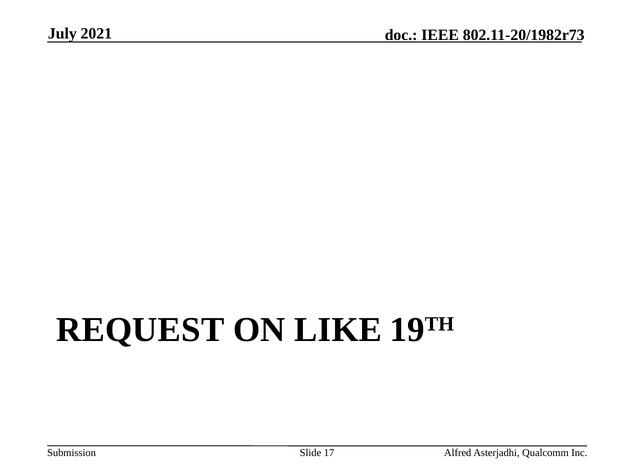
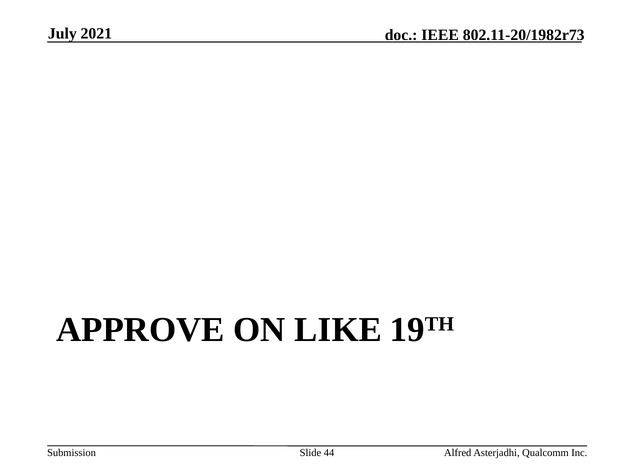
REQUEST: REQUEST -> APPROVE
17: 17 -> 44
